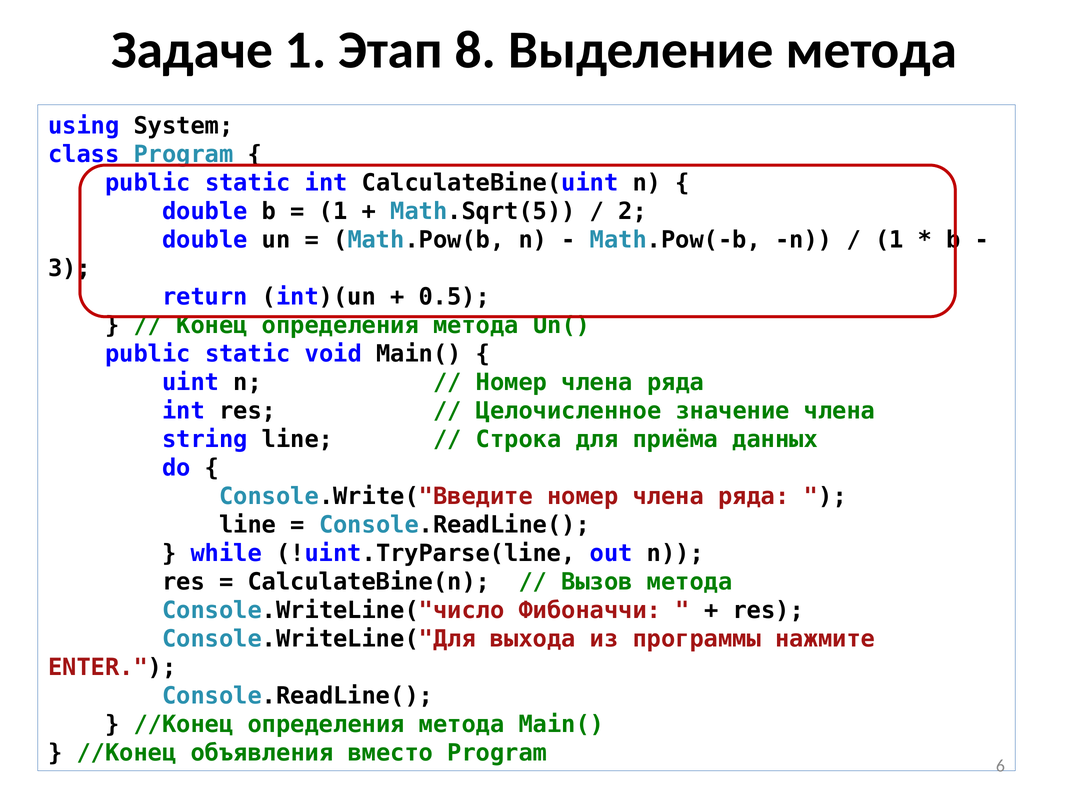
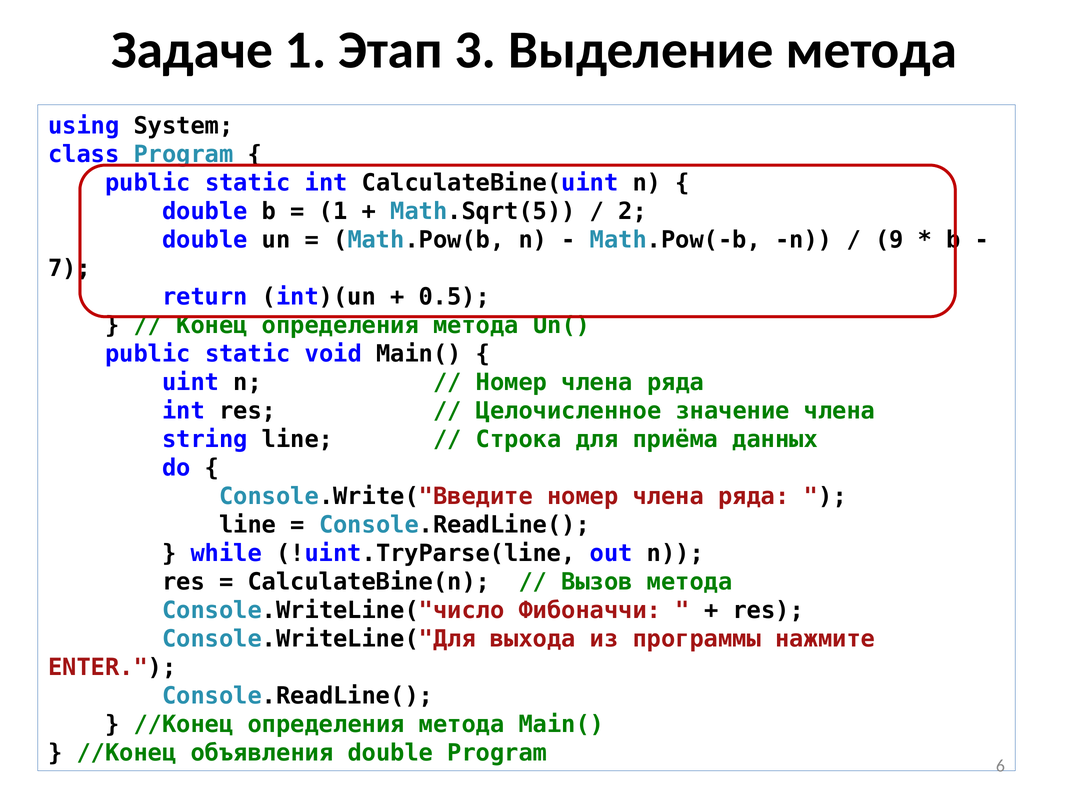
8: 8 -> 3
1 at (889, 240): 1 -> 9
3: 3 -> 7
объявления вместо: вместо -> double
